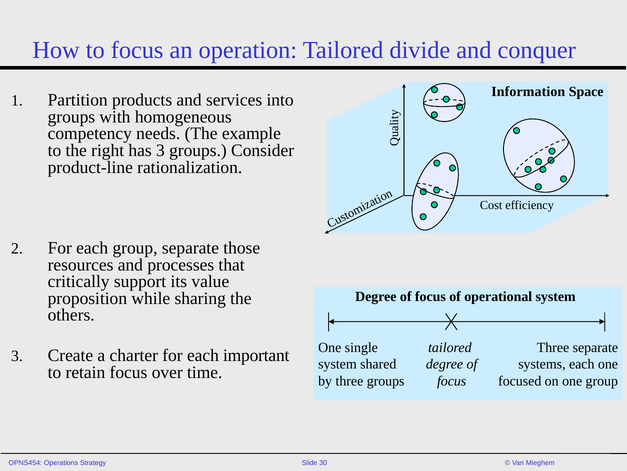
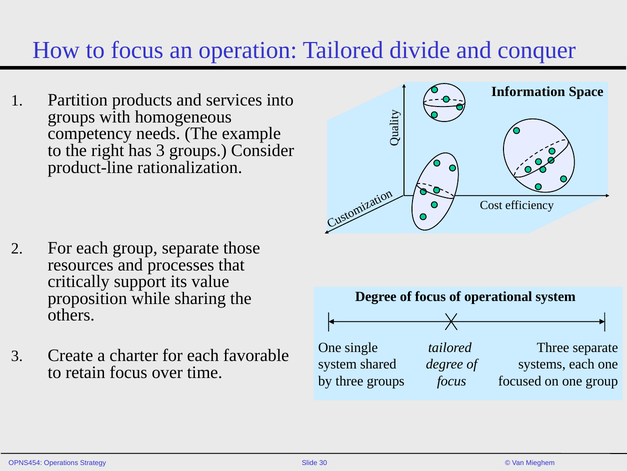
important: important -> favorable
